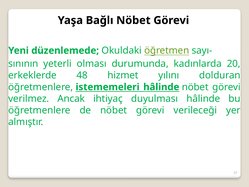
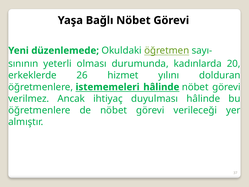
48: 48 -> 26
